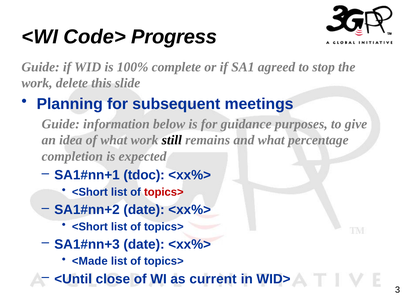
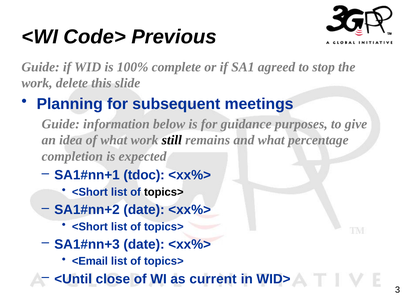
Progress: Progress -> Previous
topics> at (164, 192) colour: red -> black
<Made: <Made -> <Email
